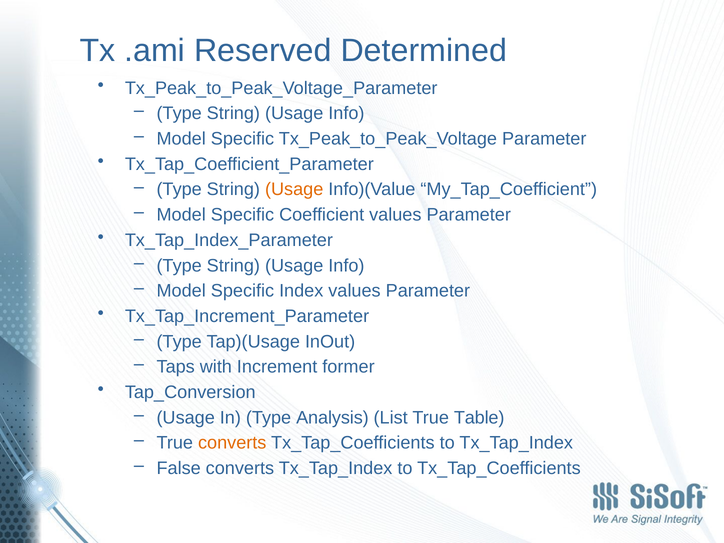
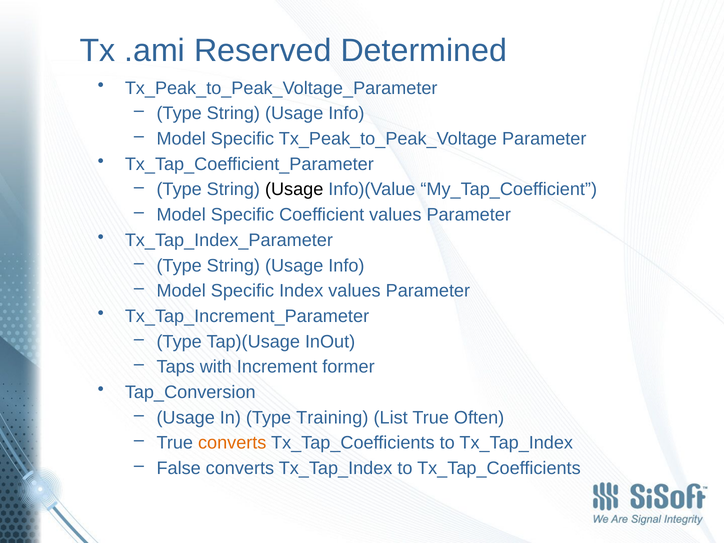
Usage at (294, 190) colour: orange -> black
Analysis: Analysis -> Training
Table: Table -> Often
